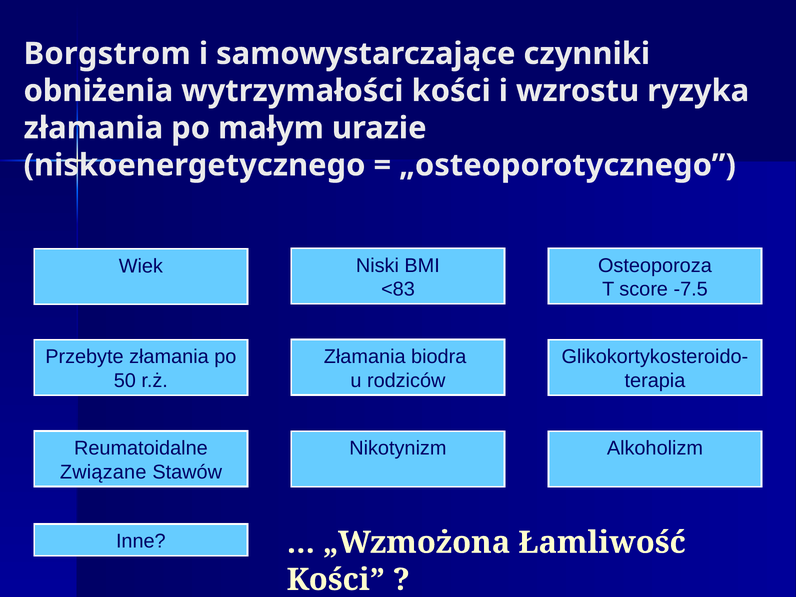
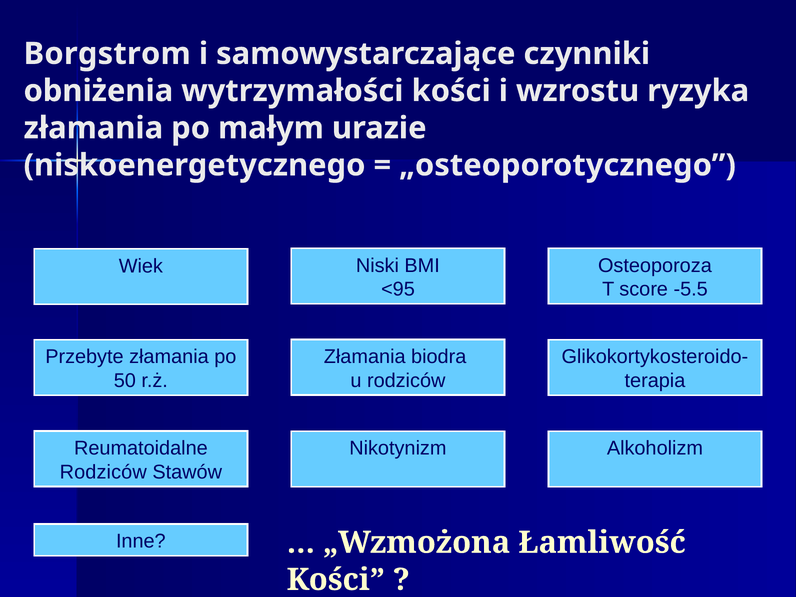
<83: <83 -> <95
-7.5: -7.5 -> -5.5
Związane at (103, 472): Związane -> Rodziców
